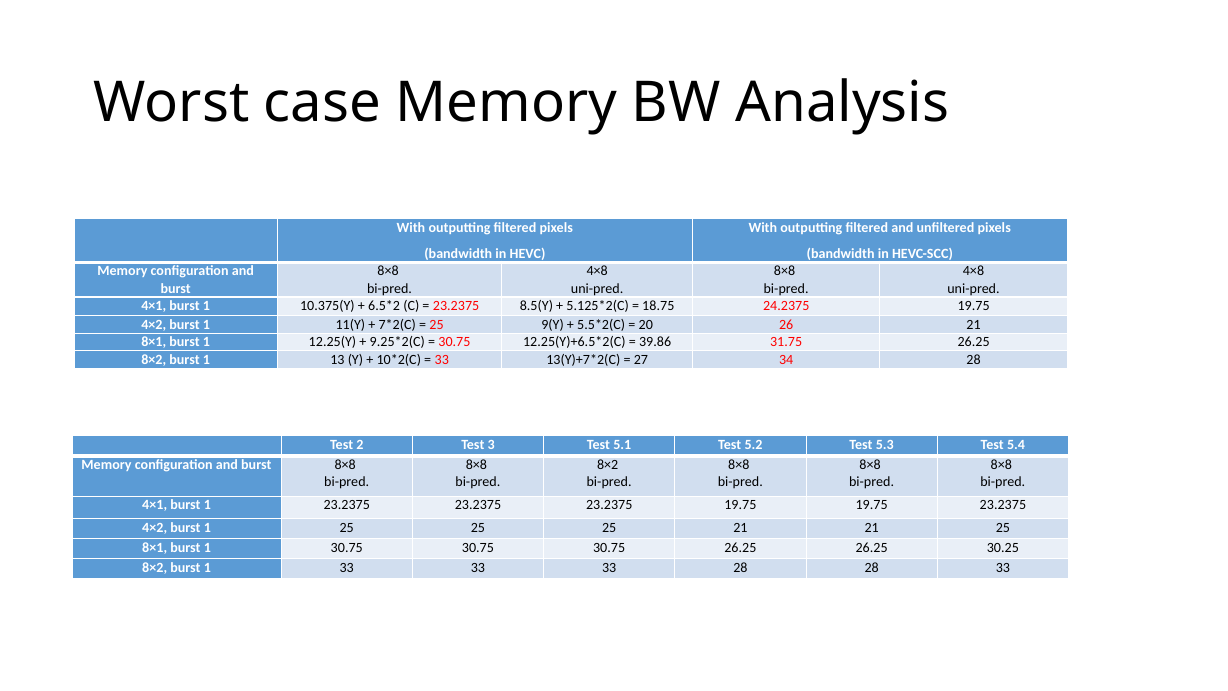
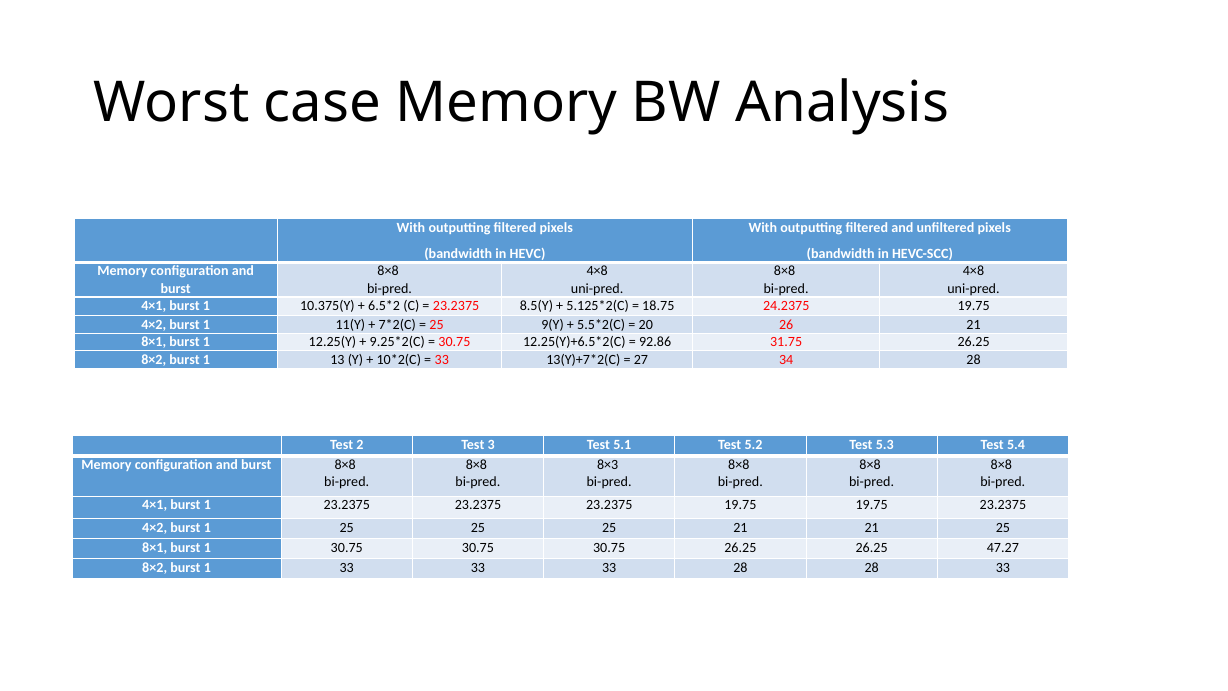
39.86: 39.86 -> 92.86
8×2 at (608, 465): 8×2 -> 8×3
30.25: 30.25 -> 47.27
